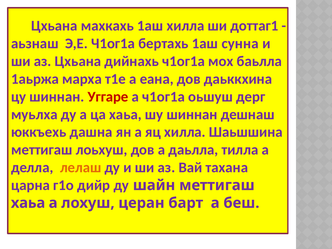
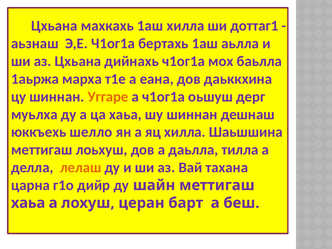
сунна: сунна -> аьлла
Уггаре colour: red -> orange
дашна: дашна -> шелло
